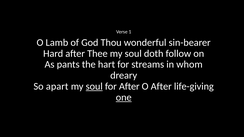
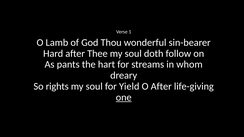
apart: apart -> rights
soul at (94, 86) underline: present -> none
for After: After -> Yield
